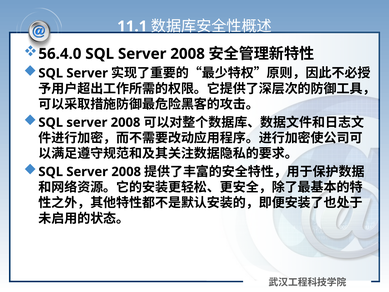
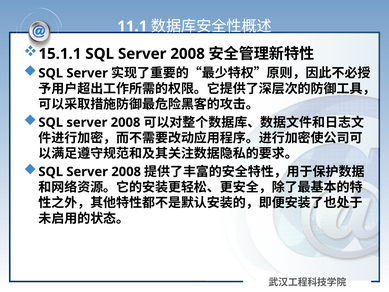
56.4.0: 56.4.0 -> 15.1.1
